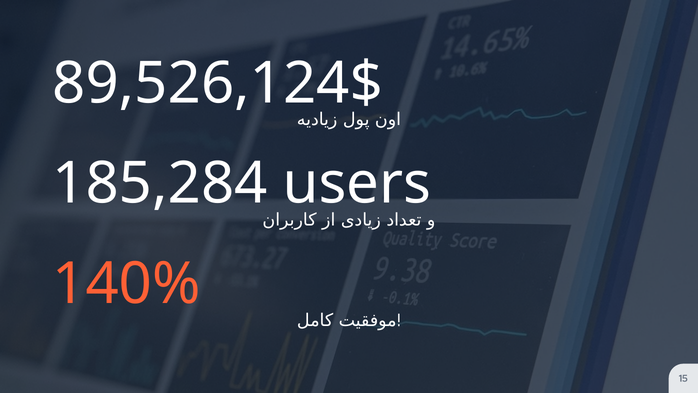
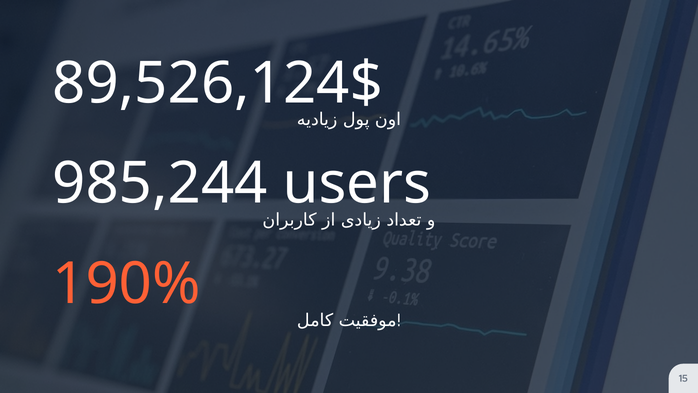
185,284: 185,284 -> 985,244
140%: 140% -> 190%
